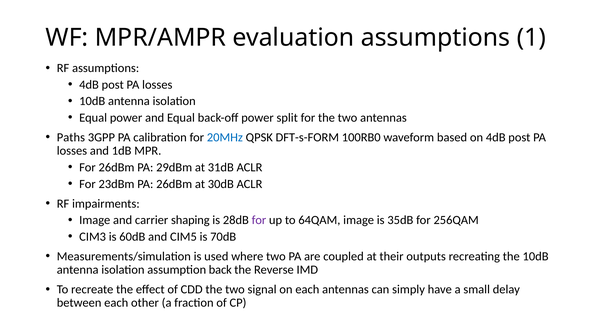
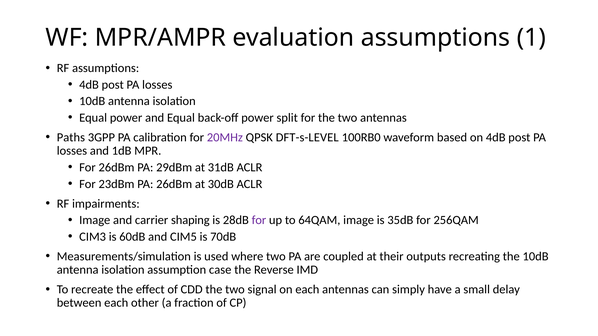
20MHz colour: blue -> purple
DFT-s-FORM: DFT-s-FORM -> DFT-s-LEVEL
back: back -> case
